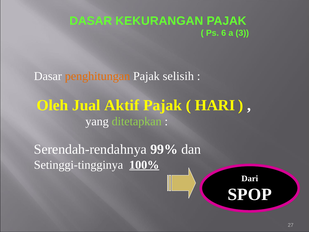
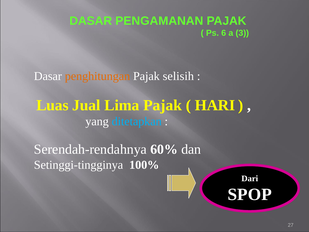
KEKURANGAN: KEKURANGAN -> PENGAMANAN
Oleh: Oleh -> Luas
Aktif: Aktif -> Lima
ditetapkan colour: light green -> light blue
99%: 99% -> 60%
100% underline: present -> none
